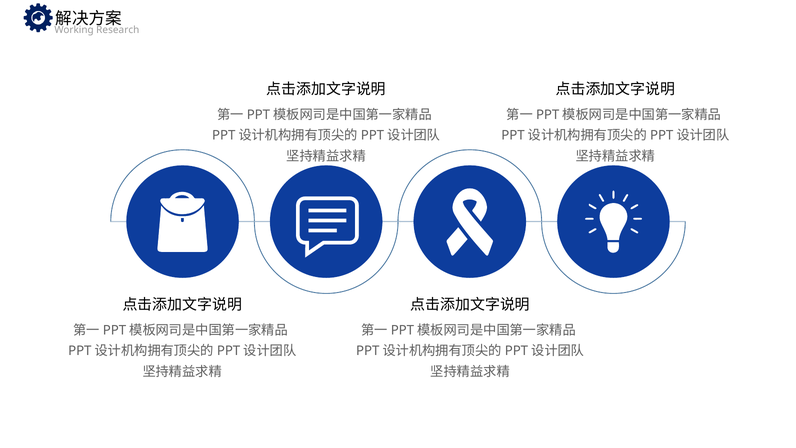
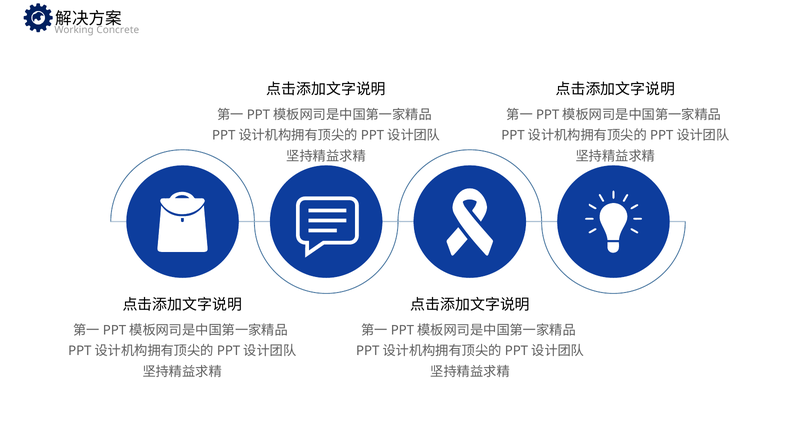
Research: Research -> Concrete
